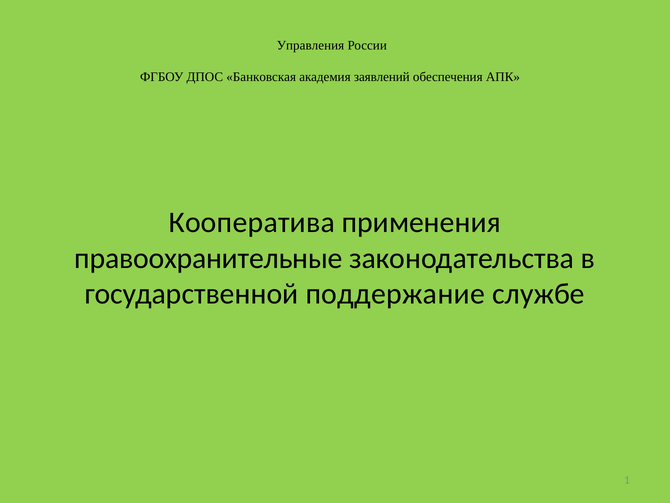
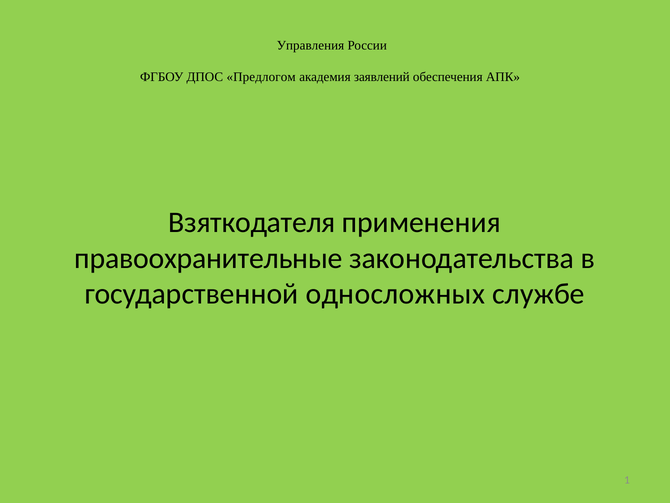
Банковская: Банковская -> Предлогом
Кооператива: Кооператива -> Взяткодателя
поддержание: поддержание -> односложных
